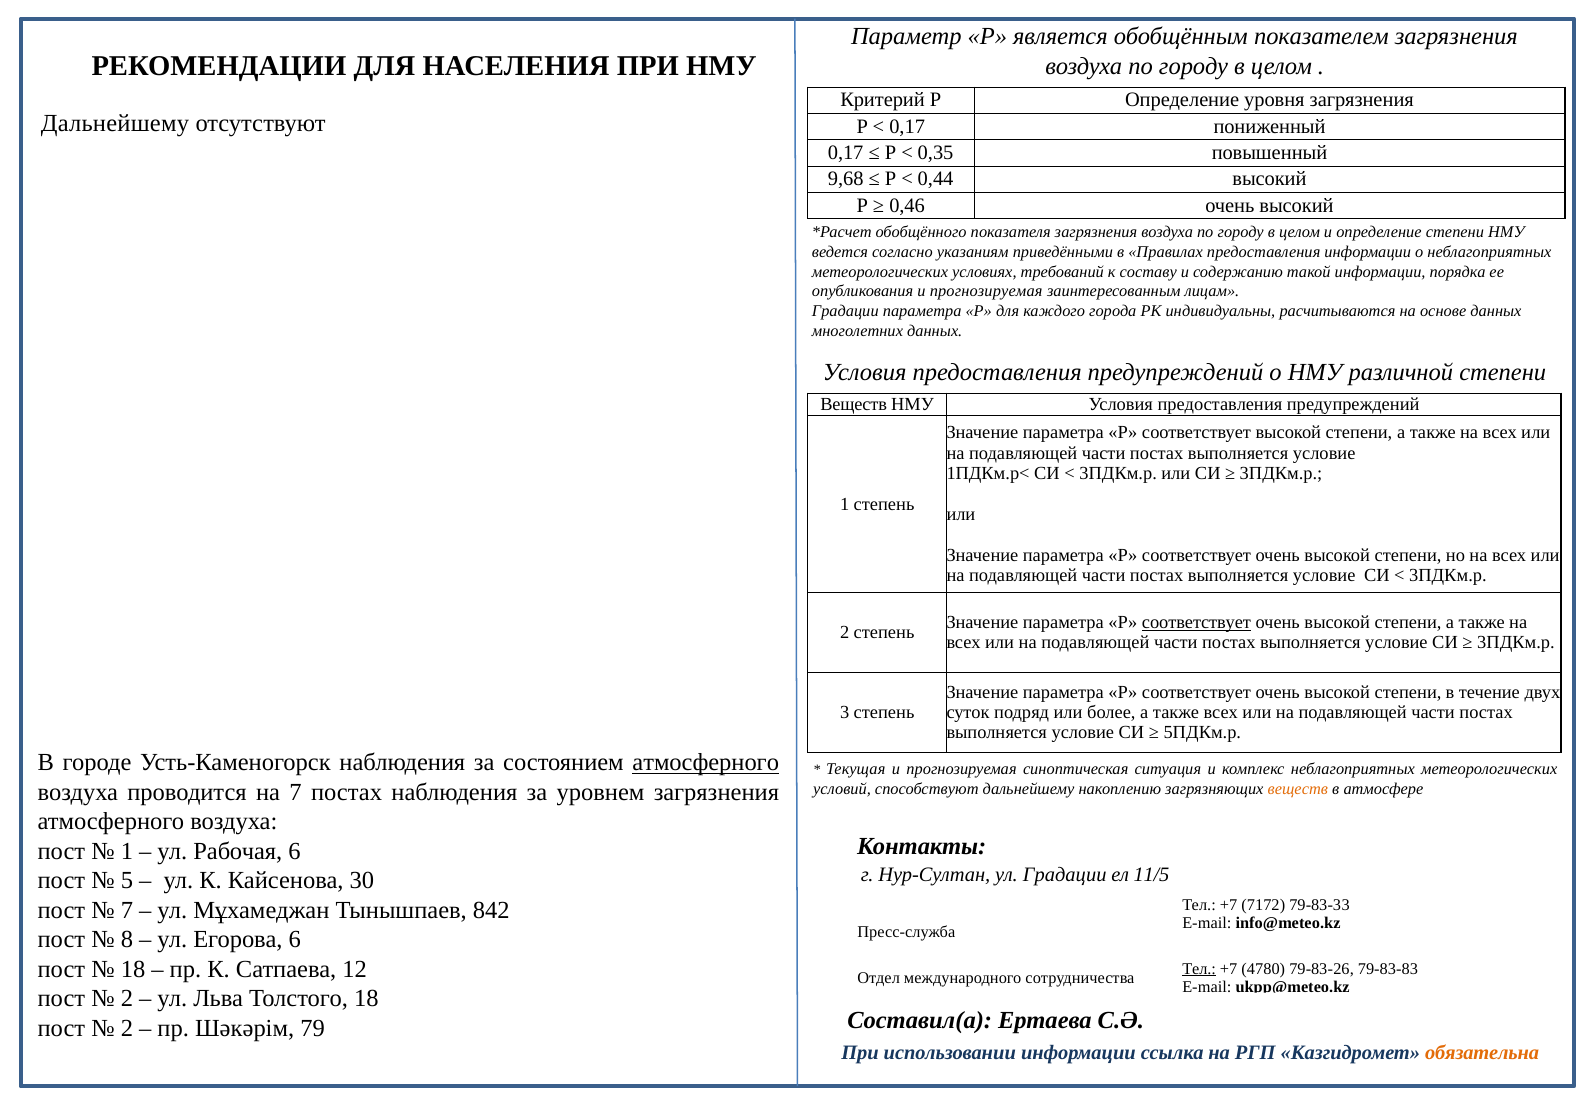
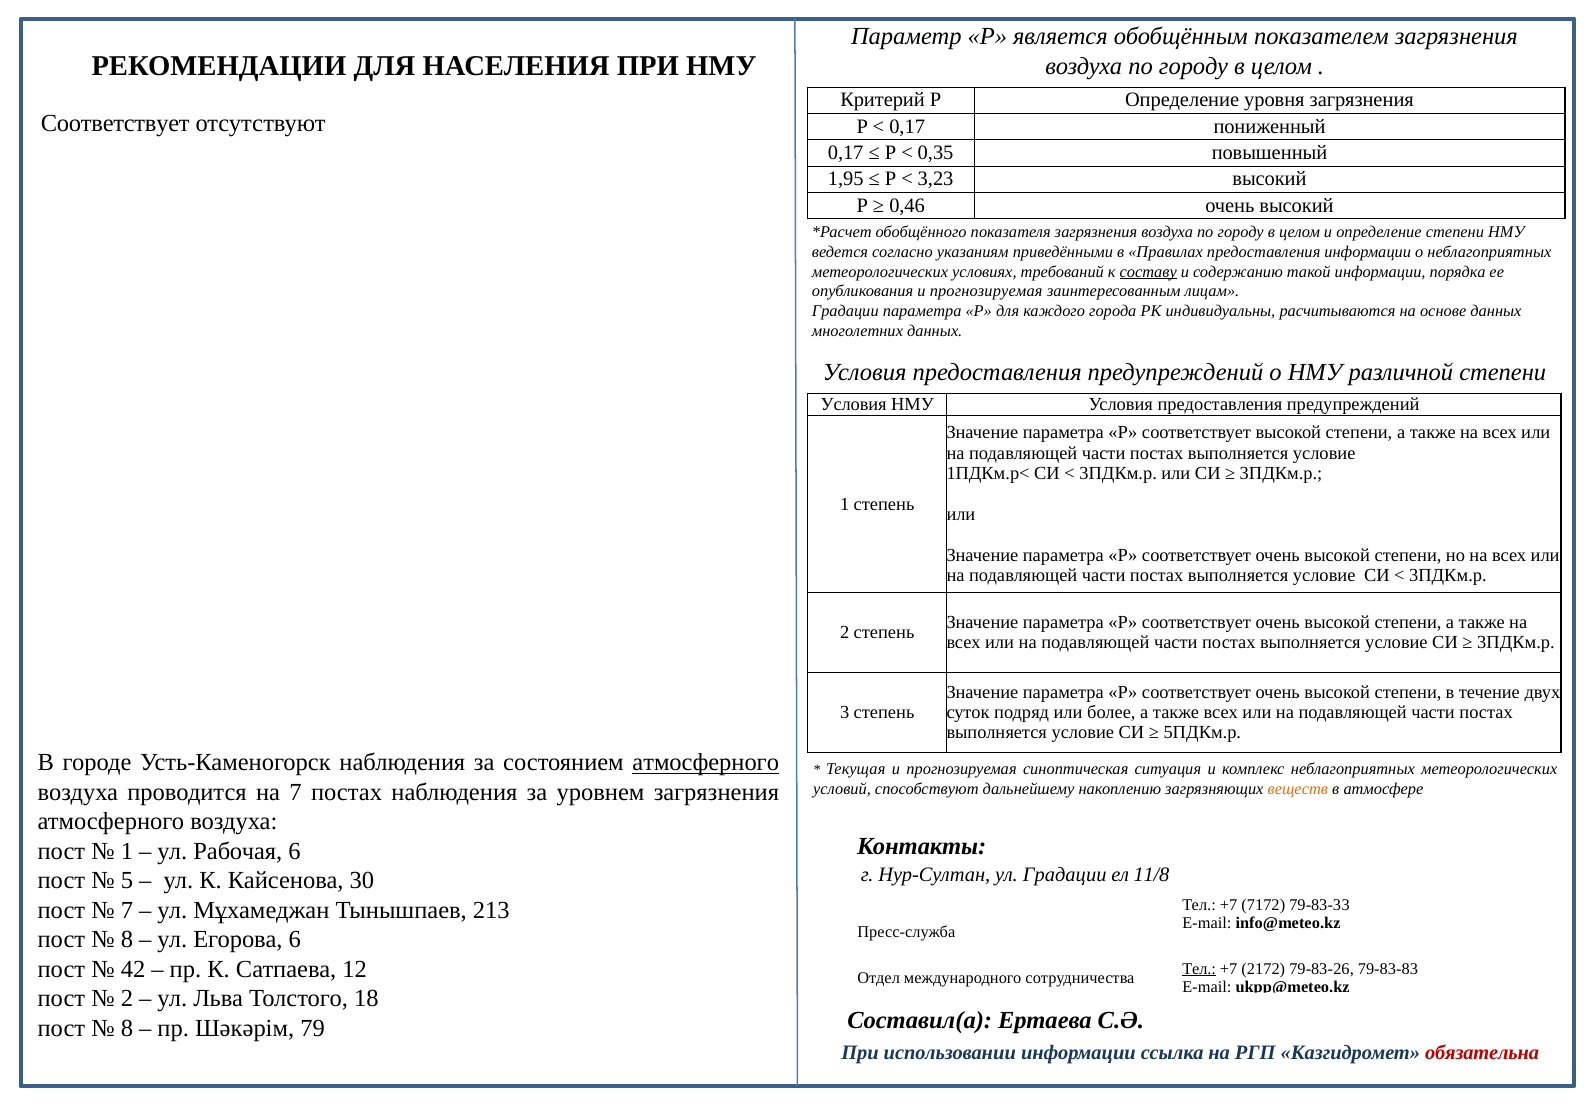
Дальнейшему at (115, 124): Дальнейшему -> Соответствует
9,68: 9,68 -> 1,95
0,44: 0,44 -> 3,23
составу underline: none -> present
Веществ at (854, 404): Веществ -> Условия
соответствует at (1197, 622) underline: present -> none
11/5: 11/5 -> 11/8
842: 842 -> 213
18 at (133, 968): 18 -> 42
4780: 4780 -> 2172
2 at (127, 1027): 2 -> 8
обязательна colour: orange -> red
